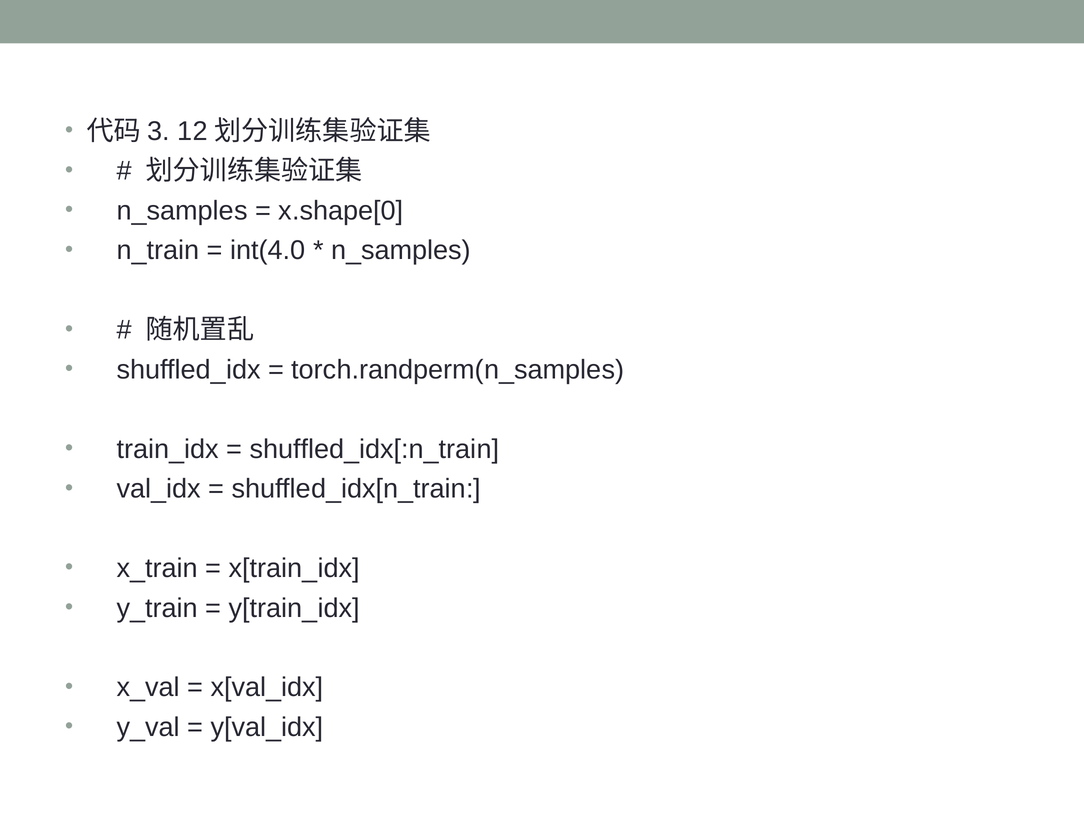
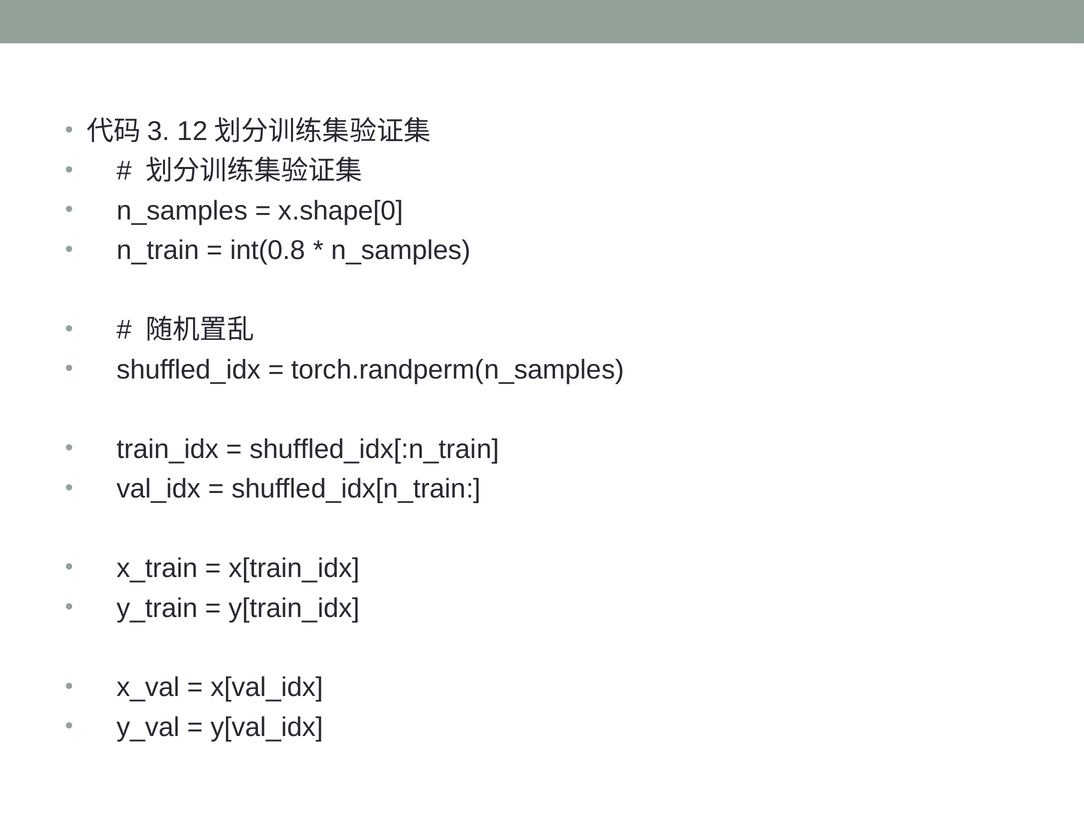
int(4.0: int(4.0 -> int(0.8
